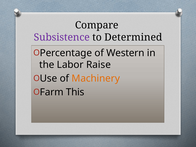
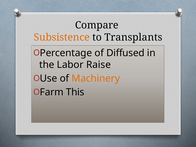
Subsistence colour: purple -> orange
Determined: Determined -> Transplants
Western: Western -> Diffused
